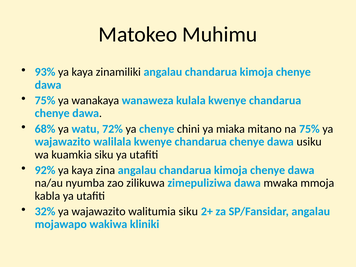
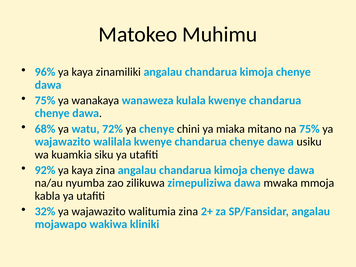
93%: 93% -> 96%
walitumia siku: siku -> zina
